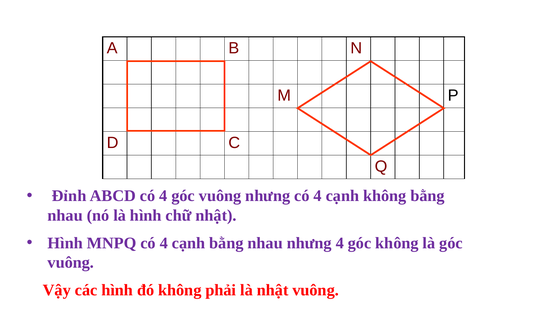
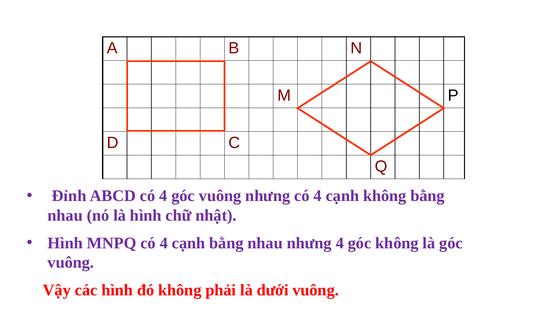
là nhật: nhật -> dưới
